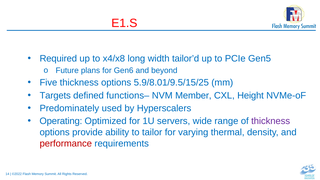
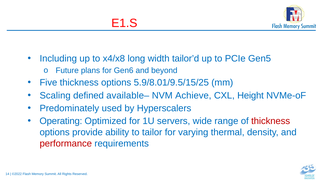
Required: Required -> Including
Targets: Targets -> Scaling
functions–: functions– -> available–
Member: Member -> Achieve
thickness at (271, 121) colour: purple -> red
